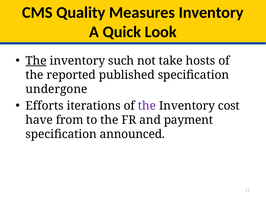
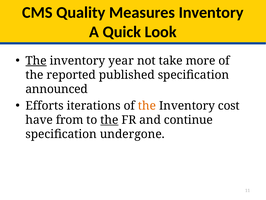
such: such -> year
hosts: hosts -> more
undergone: undergone -> announced
the at (147, 106) colour: purple -> orange
the at (109, 120) underline: none -> present
payment: payment -> continue
announced: announced -> undergone
